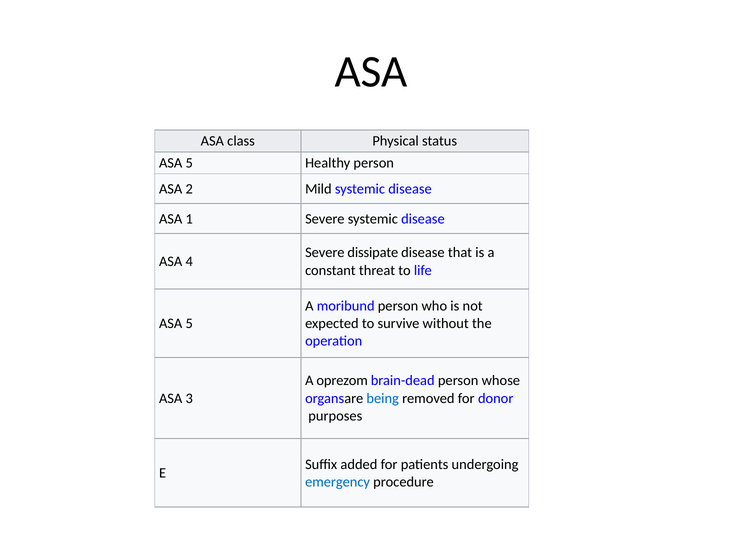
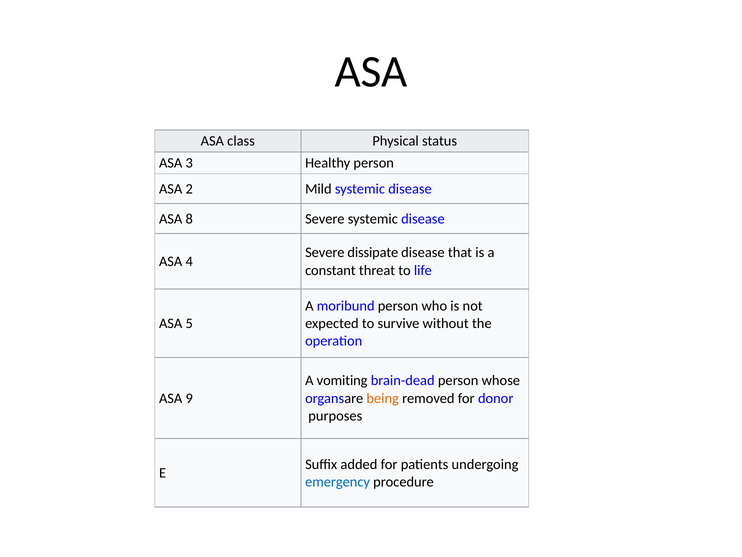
5 at (189, 163): 5 -> 3
1: 1 -> 8
oprezom: oprezom -> vomiting
3: 3 -> 9
being colour: blue -> orange
